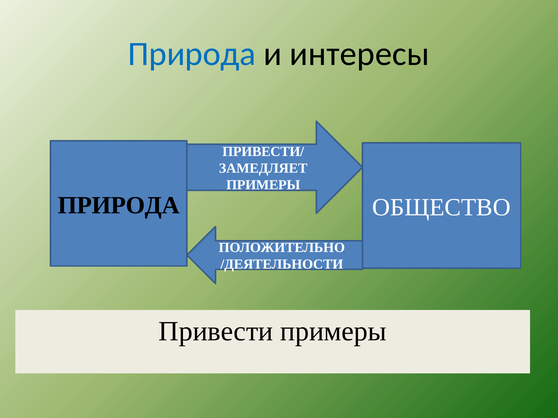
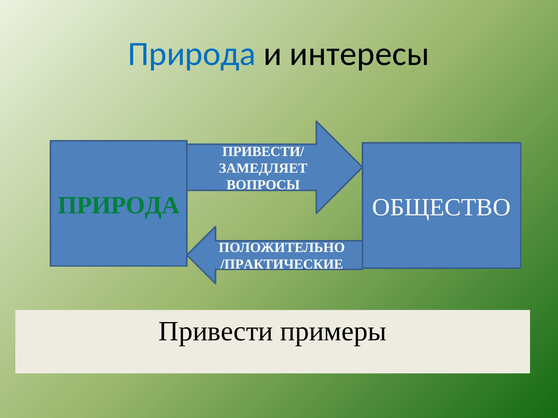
ПРИМЕРЫ at (263, 185): ПРИМЕРЫ -> ВОПРОСЫ
ПРИРОДА at (119, 205) colour: black -> green
/ДЕЯТЕЛЬНОСТИ: /ДЕЯТЕЛЬНОСТИ -> /ПРАКТИЧЕСКИЕ
